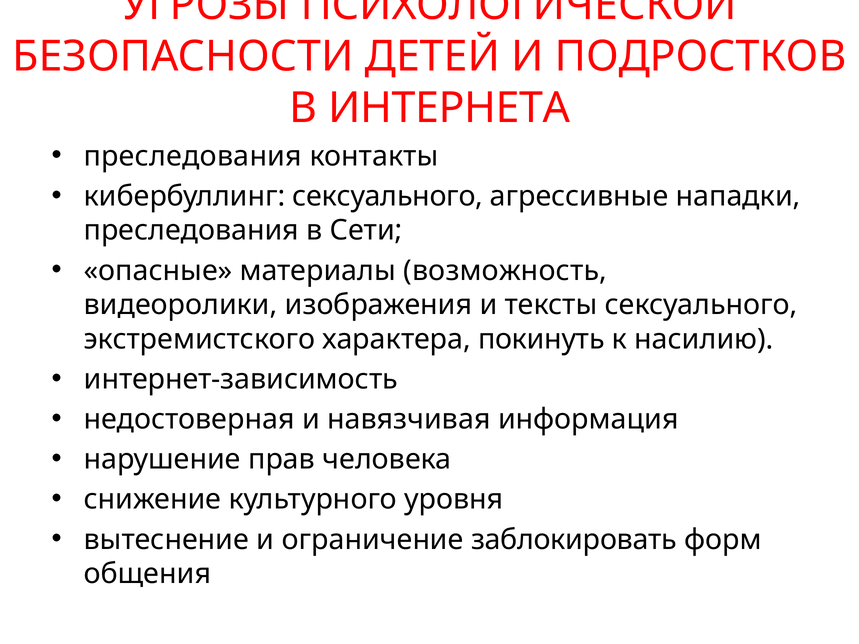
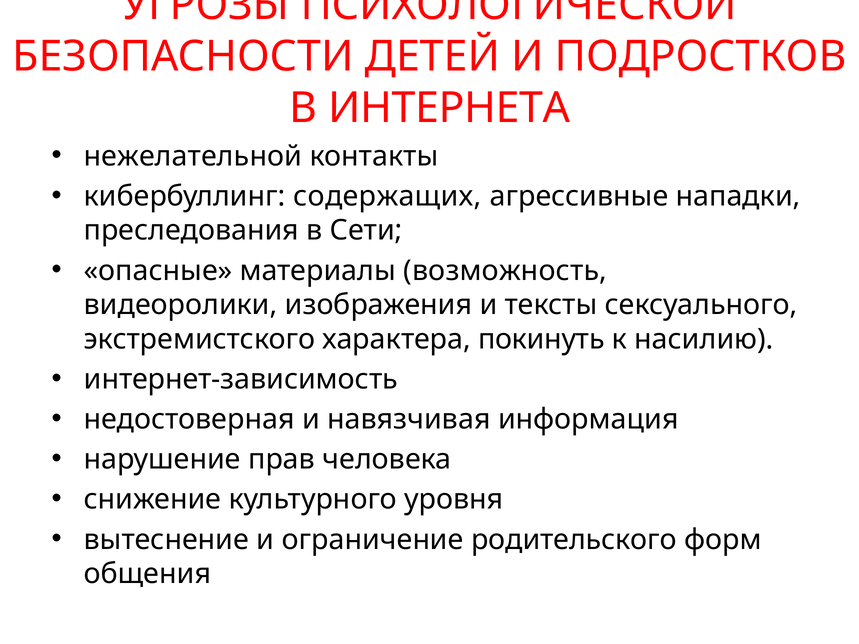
преследования at (193, 156): преследования -> нежелательной
кибербуллинг сексуального: сексуального -> содержащих
заблокировать: заблокировать -> родительского
